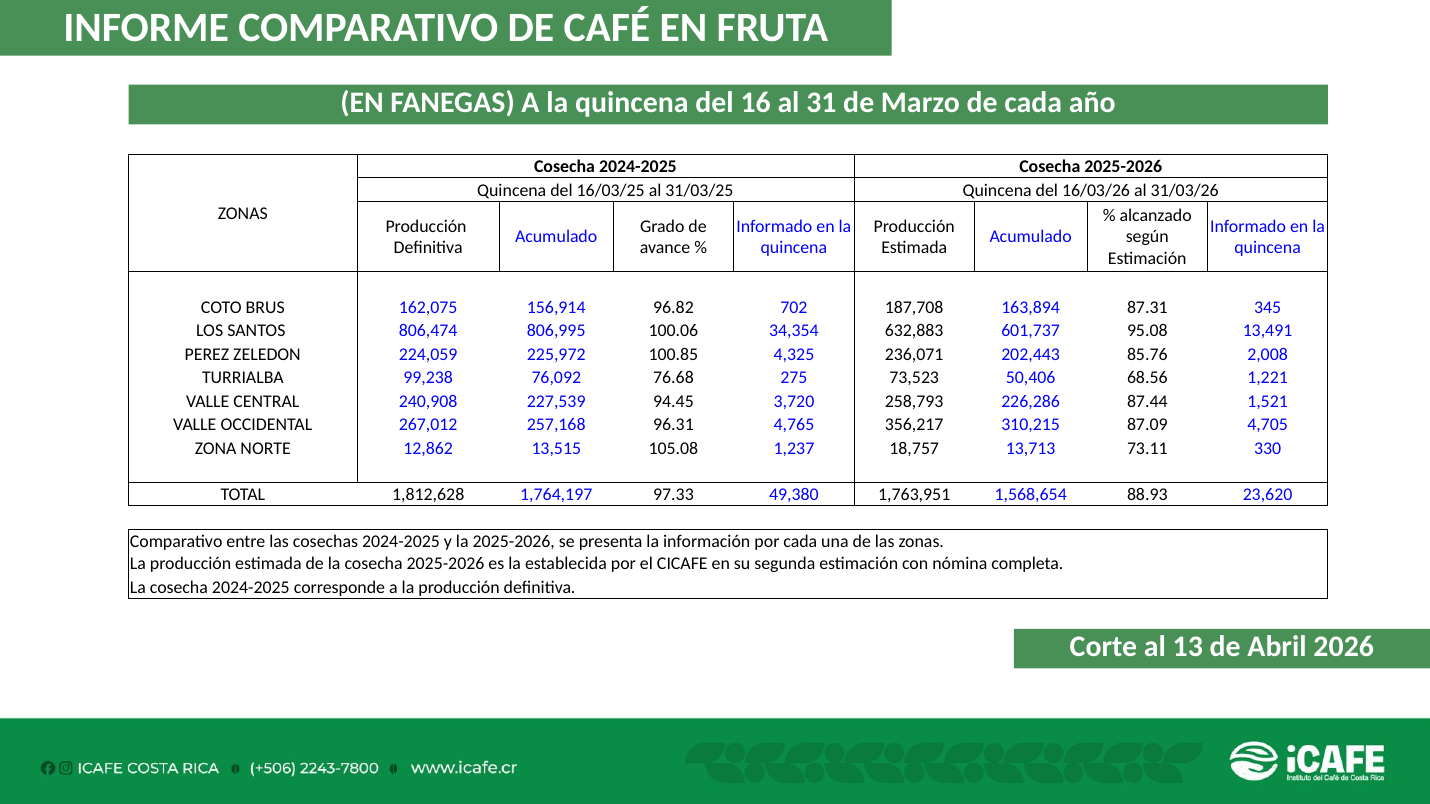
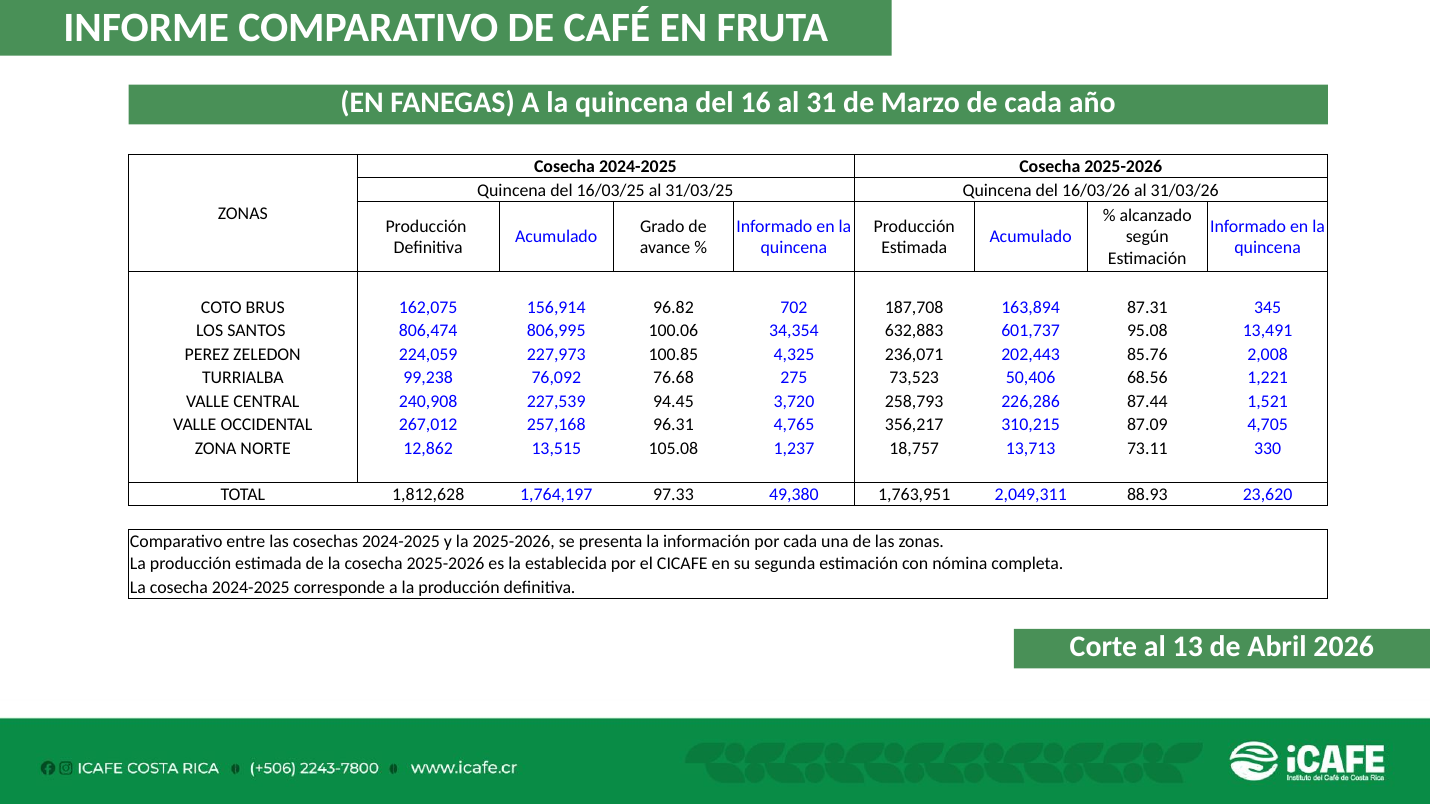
225,972: 225,972 -> 227,973
1,568,654: 1,568,654 -> 2,049,311
